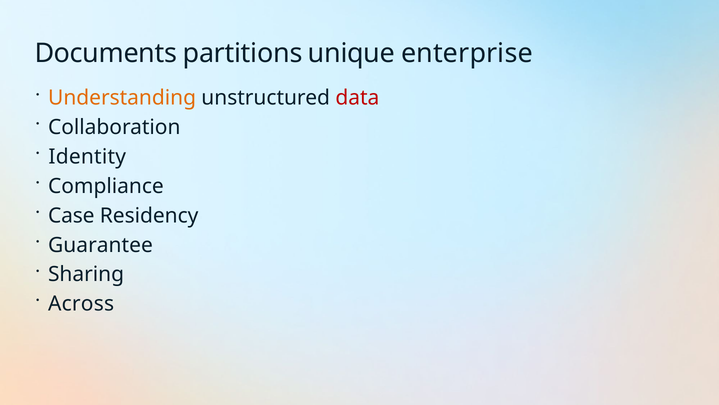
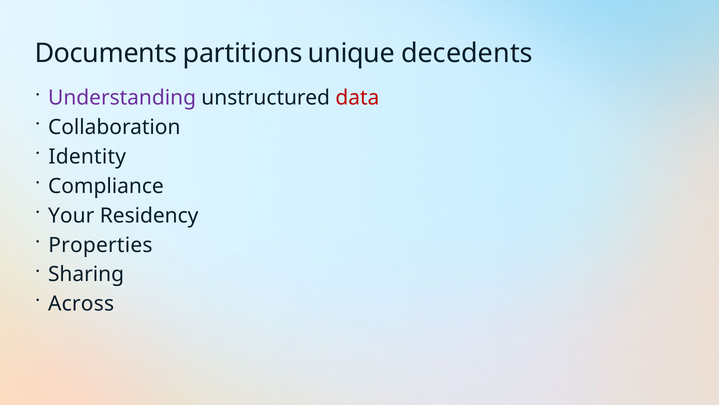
enterprise: enterprise -> decedents
Understanding colour: orange -> purple
Case: Case -> Your
Guarantee: Guarantee -> Properties
